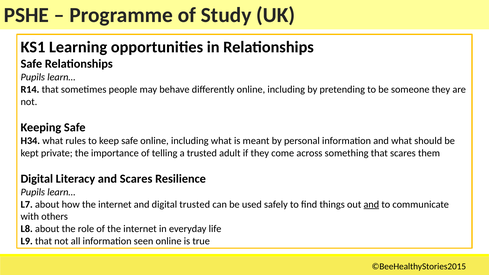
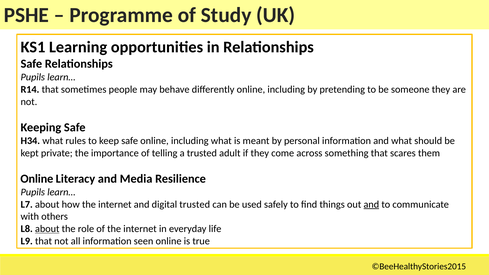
Digital at (37, 179): Digital -> Online
and Scares: Scares -> Media
about at (47, 229) underline: none -> present
